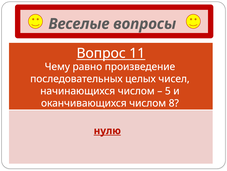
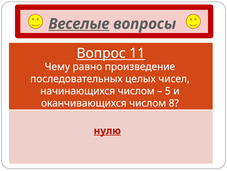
Веселые underline: none -> present
